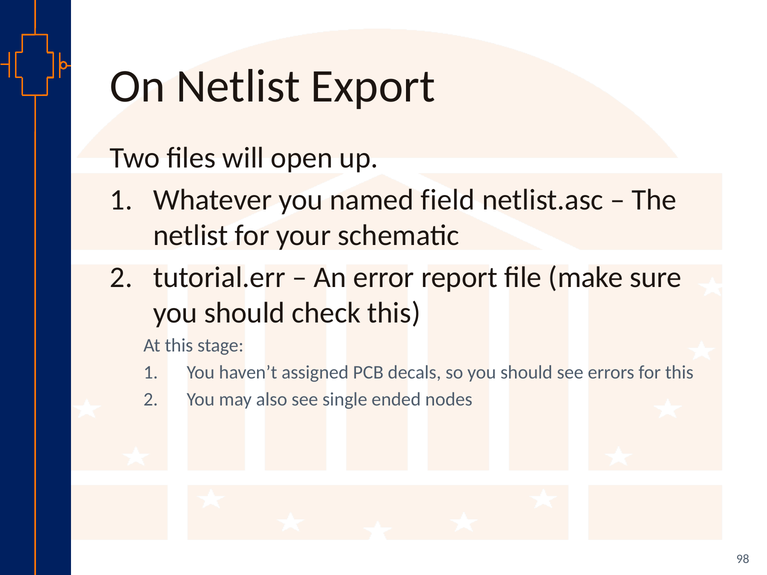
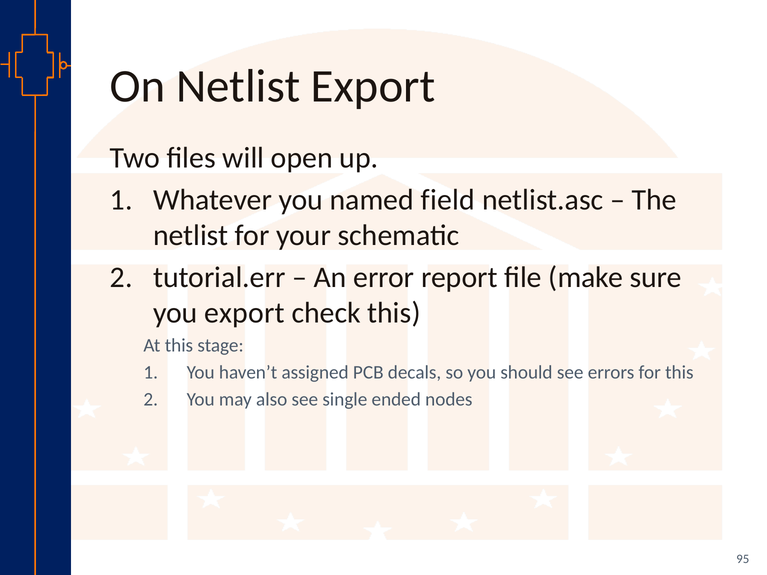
should at (245, 313): should -> export
98: 98 -> 95
